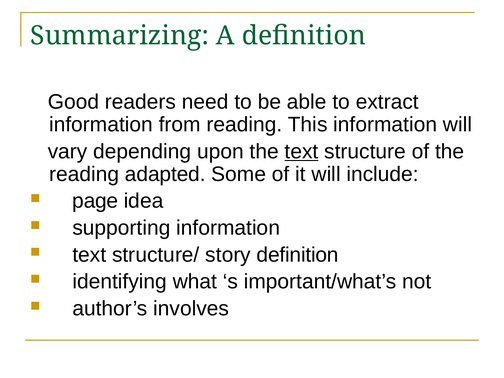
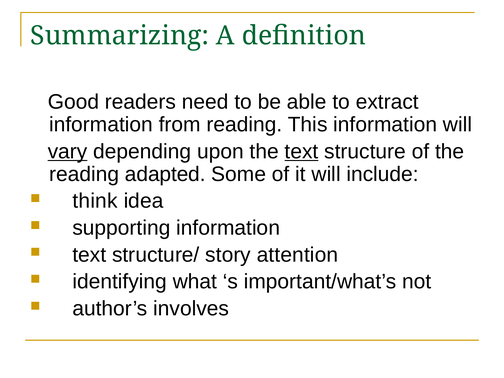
vary underline: none -> present
page: page -> think
story definition: definition -> attention
